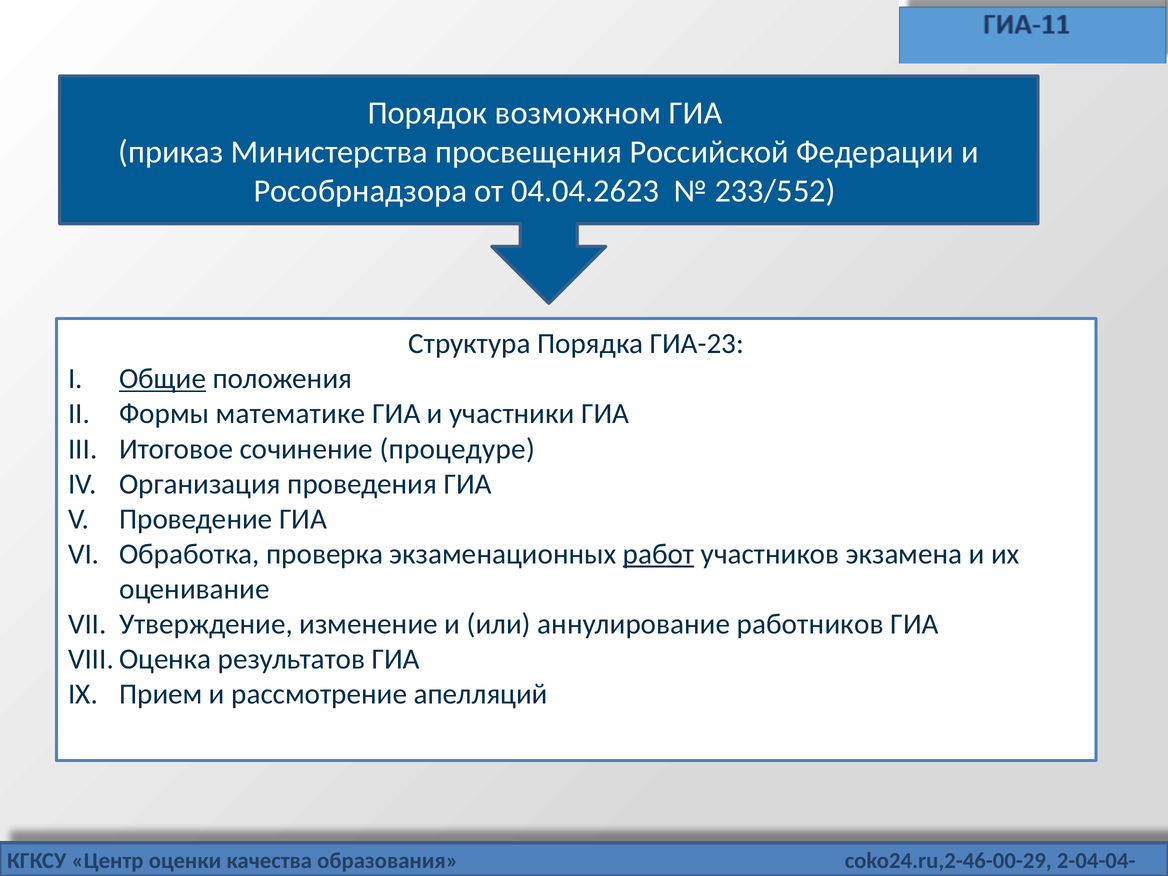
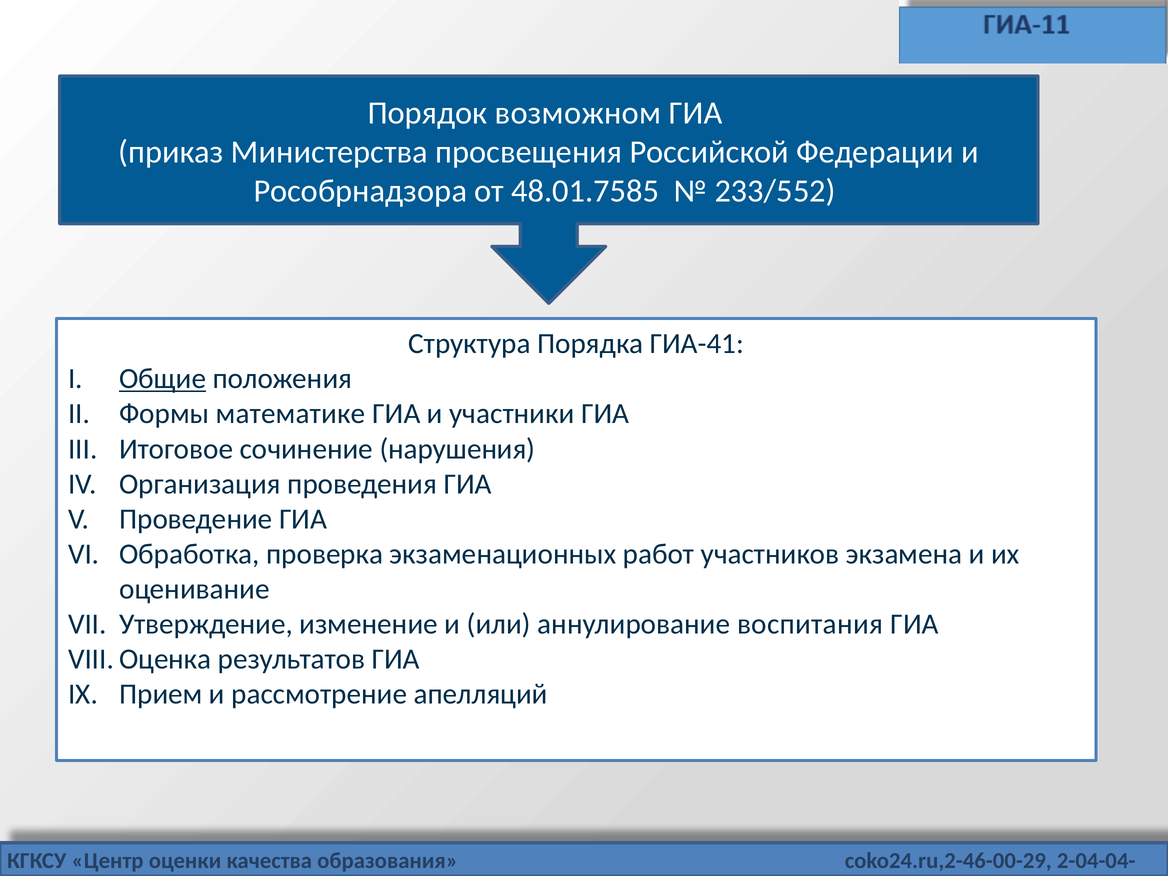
04.04.2623: 04.04.2623 -> 48.01.7585
ГИА-23: ГИА-23 -> ГИА-41
процедуре: процедуре -> нарушения
работ underline: present -> none
работников: работников -> воспитания
